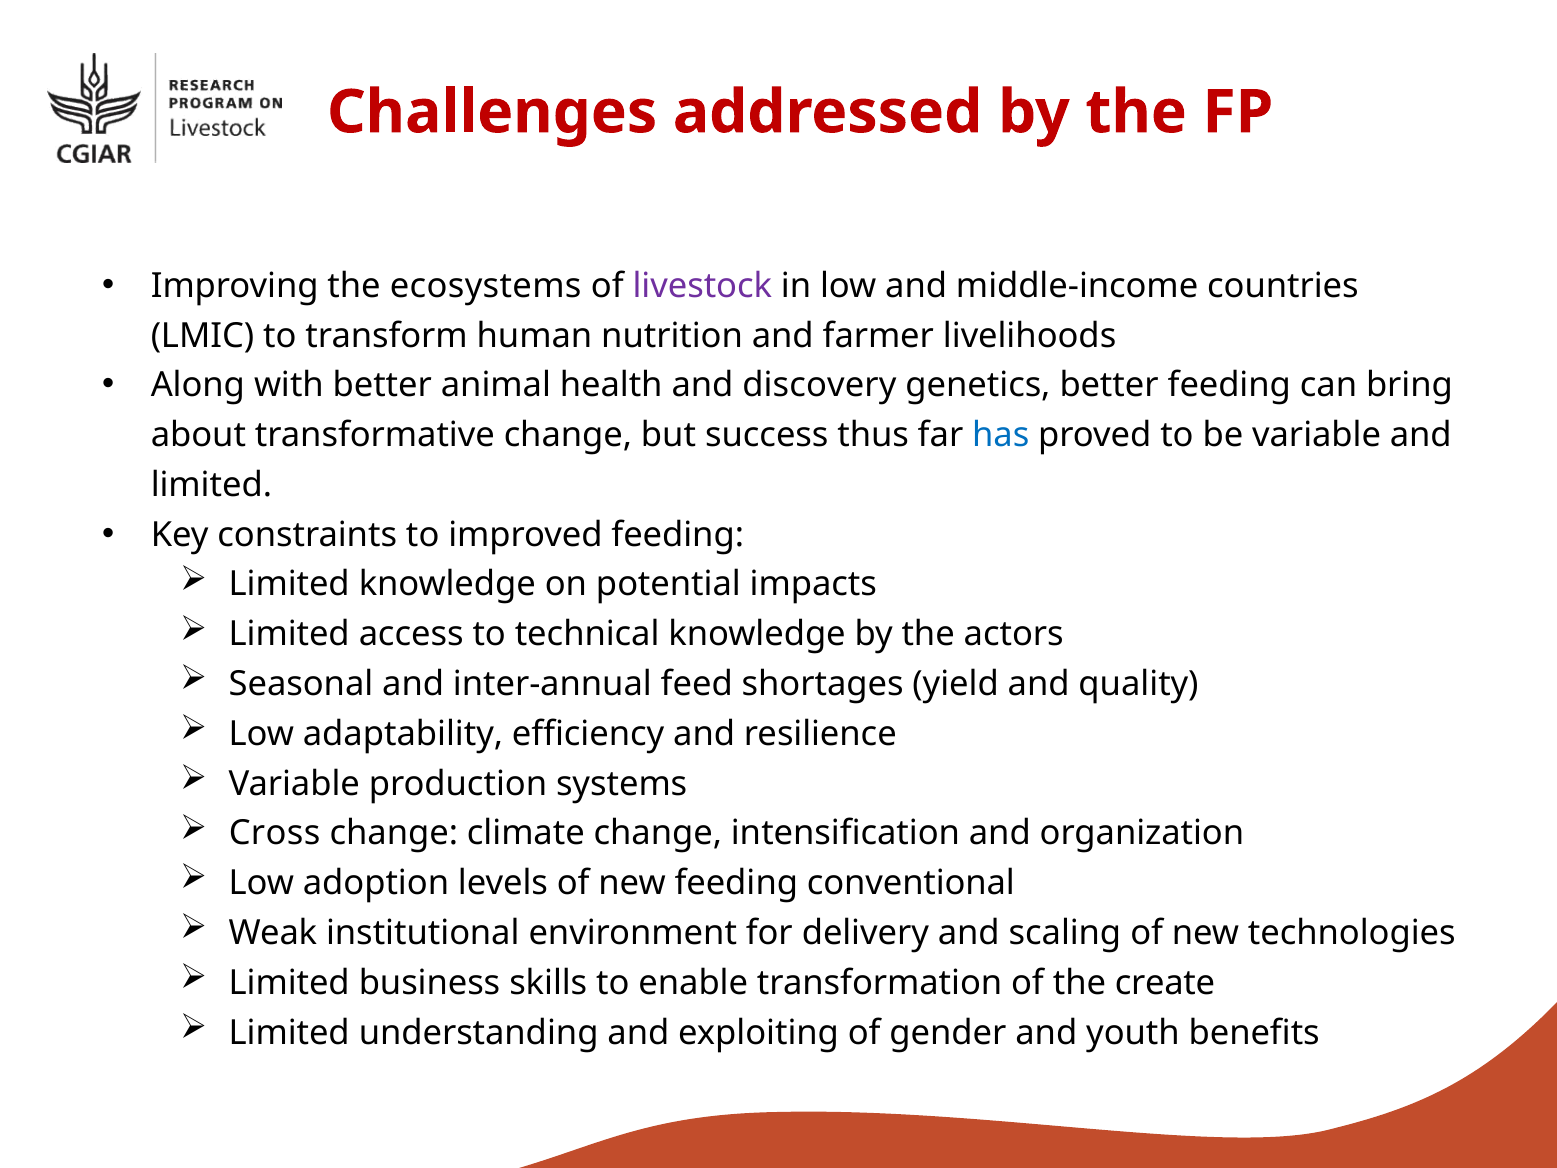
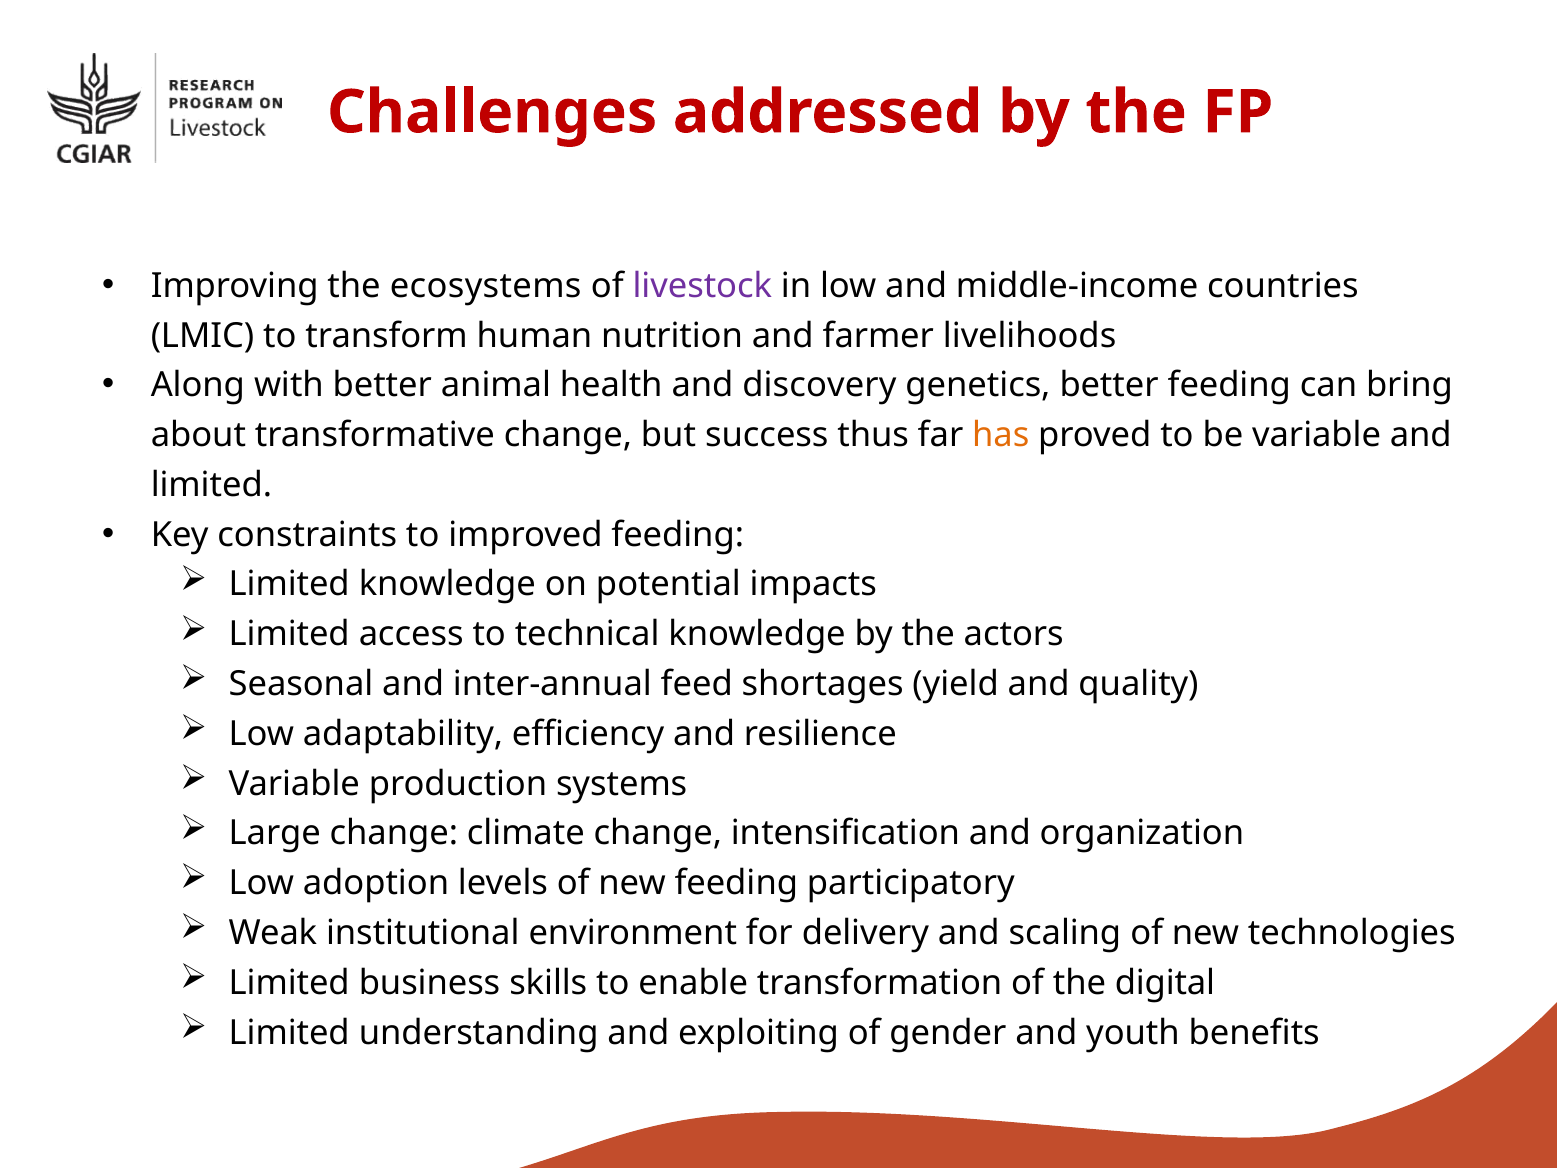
has colour: blue -> orange
Cross: Cross -> Large
conventional: conventional -> participatory
create: create -> digital
